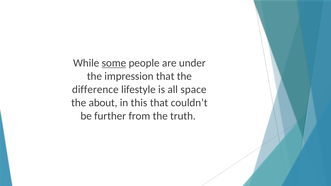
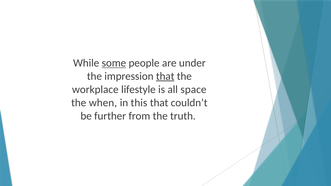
that at (165, 76) underline: none -> present
difference: difference -> workplace
about: about -> when
